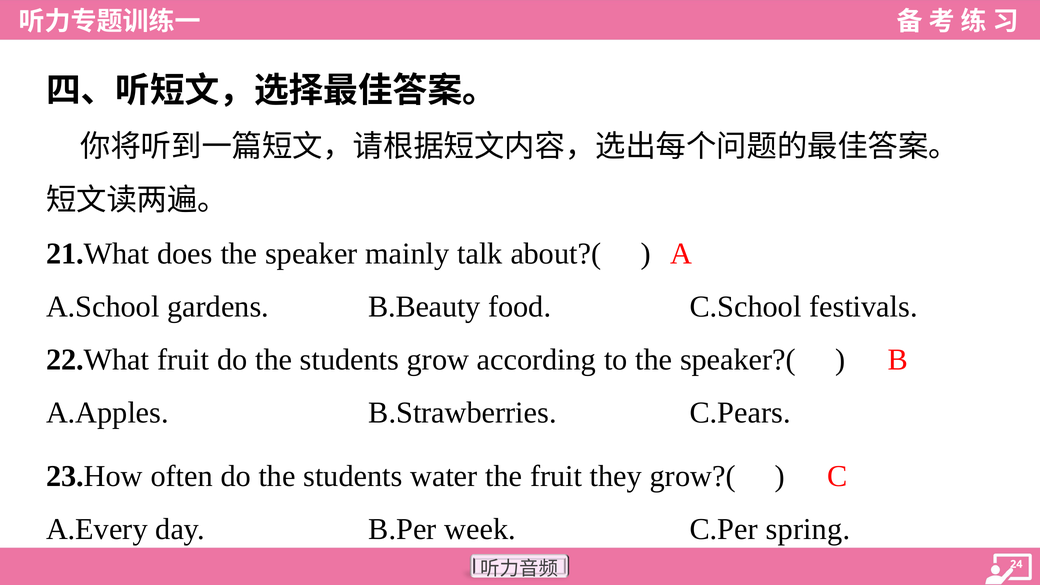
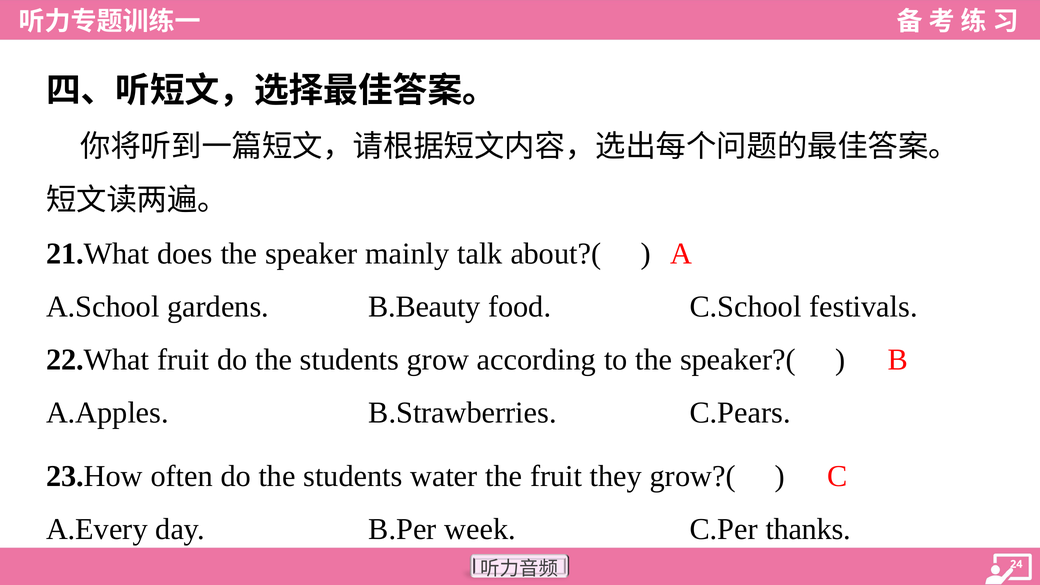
spring: spring -> thanks
